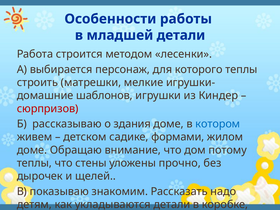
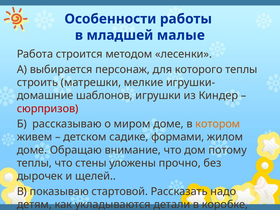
младшей детали: детали -> малые
здания: здания -> миром
котором colour: blue -> orange
знакомим: знакомим -> стартовой
